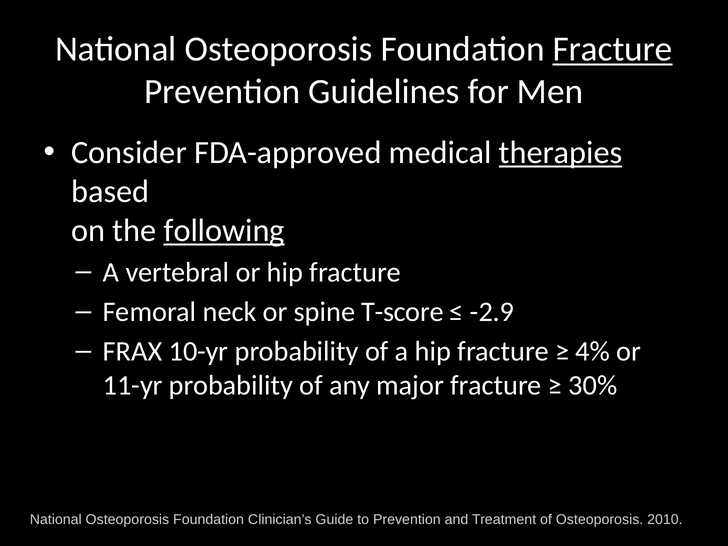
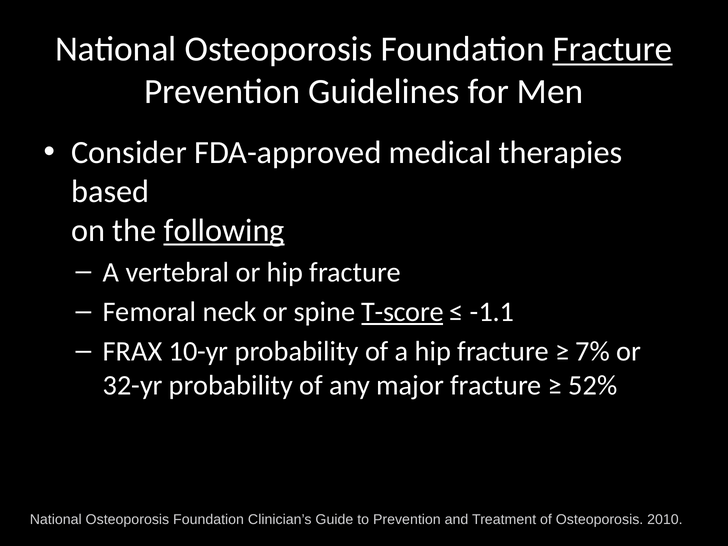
therapies underline: present -> none
T-score underline: none -> present
-2.9: -2.9 -> -1.1
4%: 4% -> 7%
11-yr: 11-yr -> 32-yr
30%: 30% -> 52%
